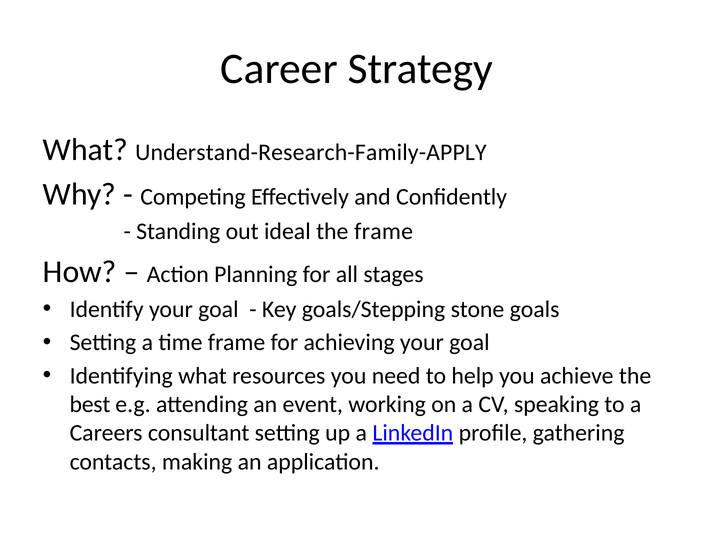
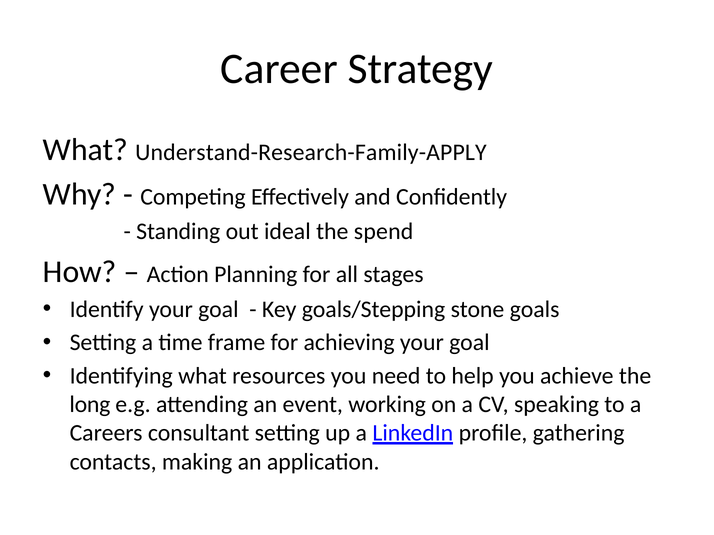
the frame: frame -> spend
best: best -> long
